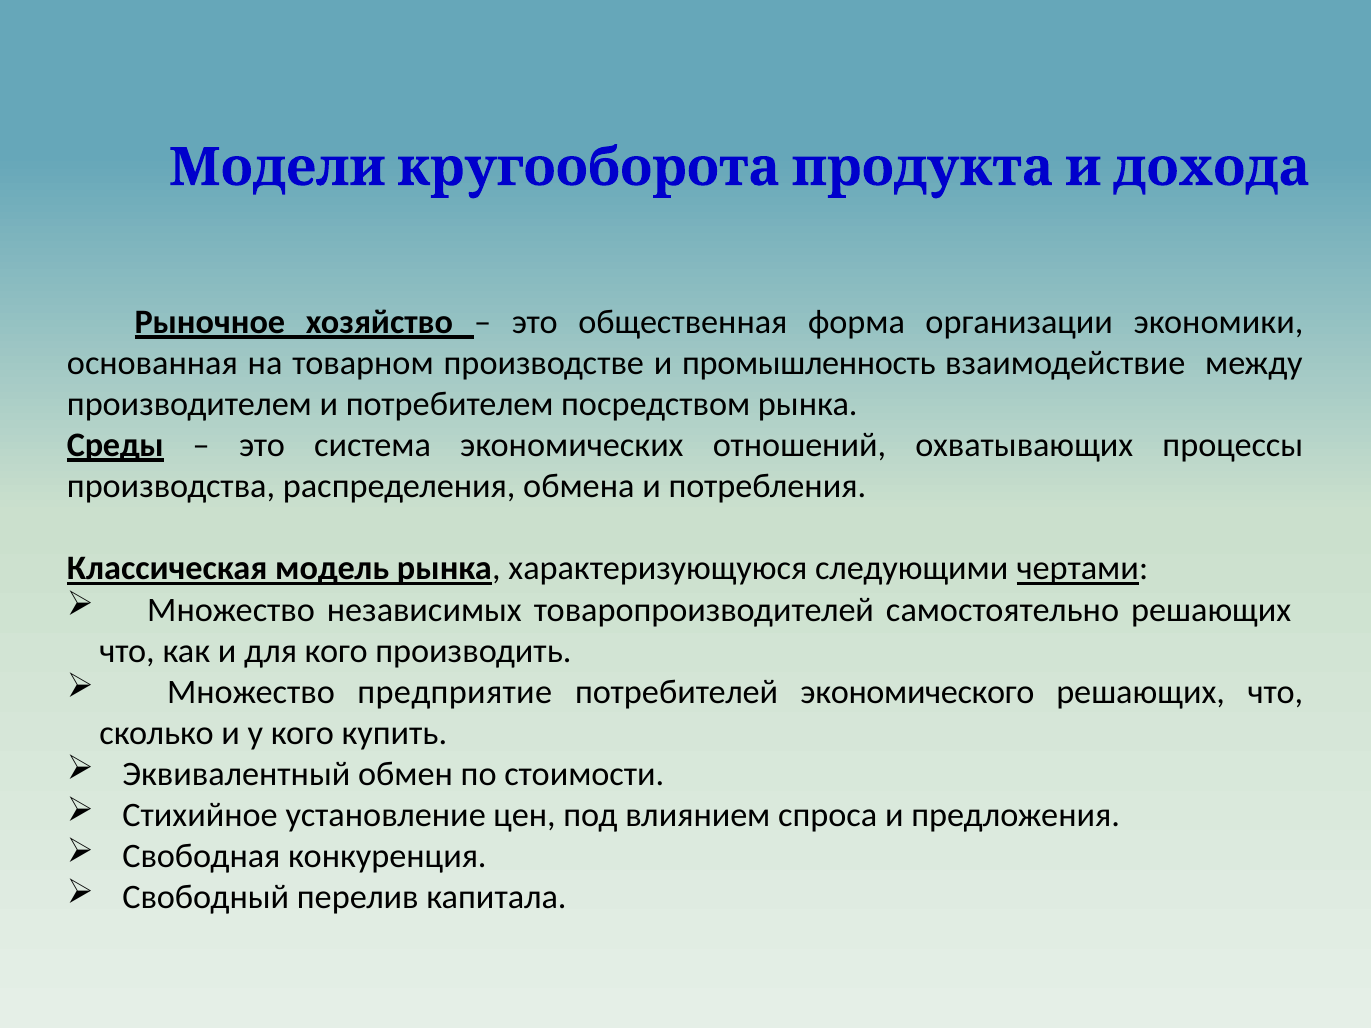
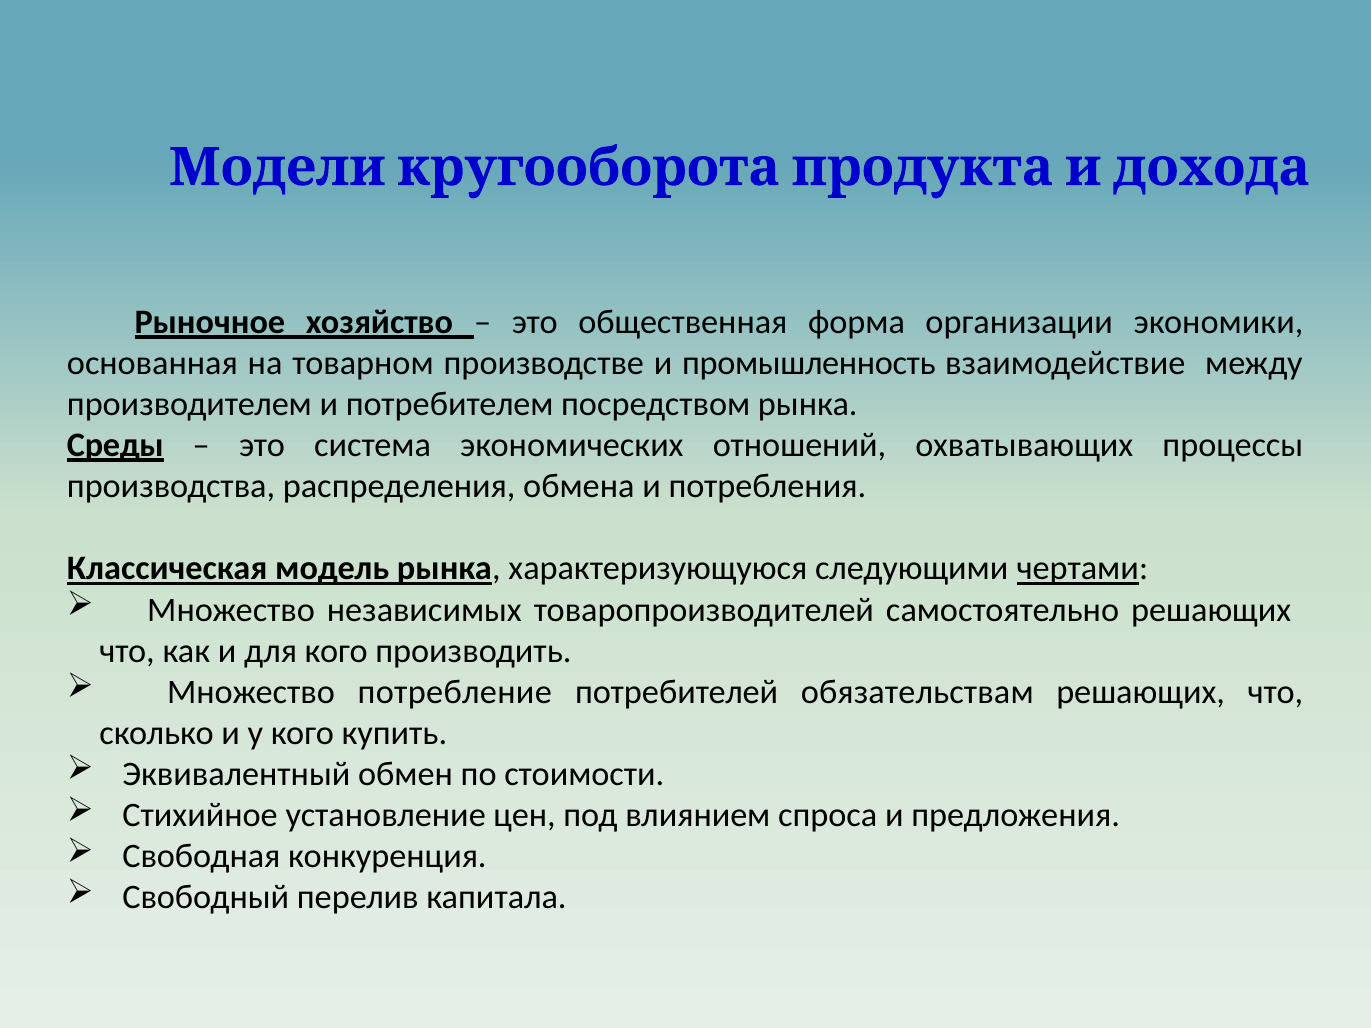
предприятие: предприятие -> потребление
экономического: экономического -> обязательствам
